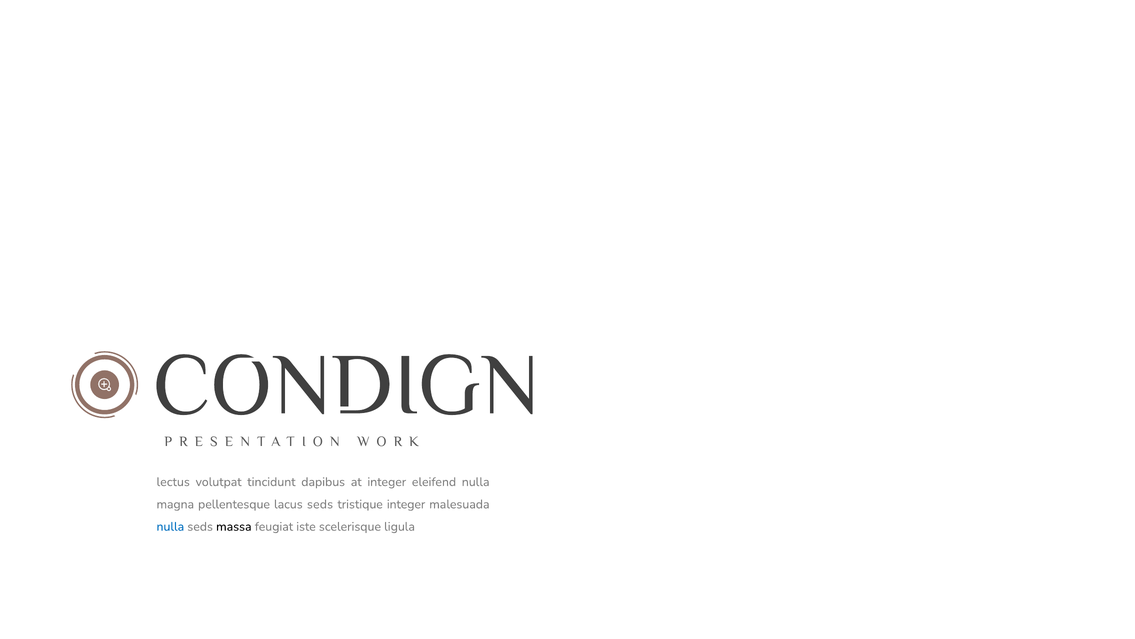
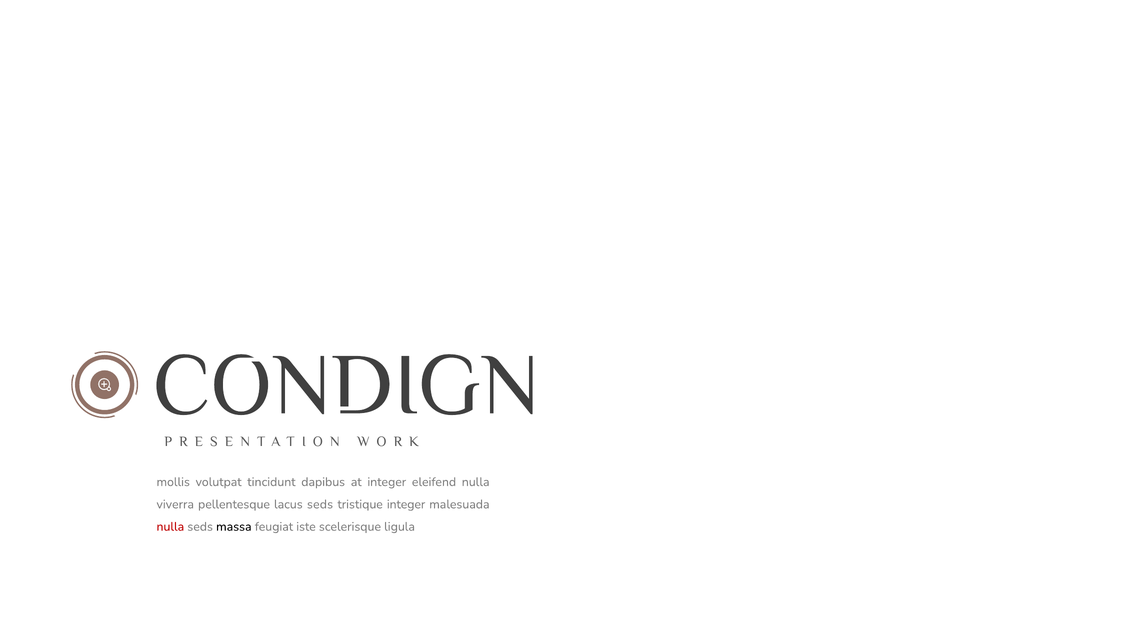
lectus: lectus -> mollis
magna: magna -> viverra
nulla at (170, 526) colour: blue -> red
